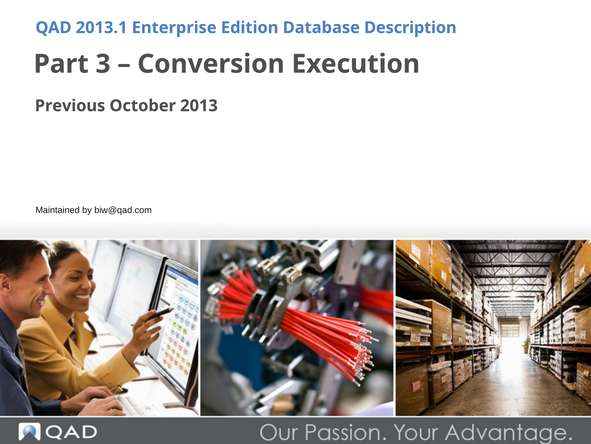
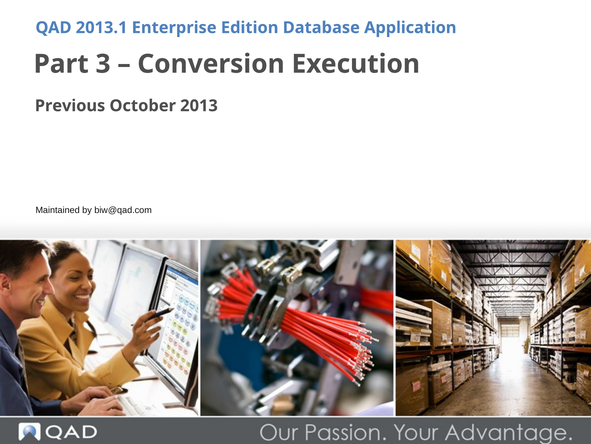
Description: Description -> Application
